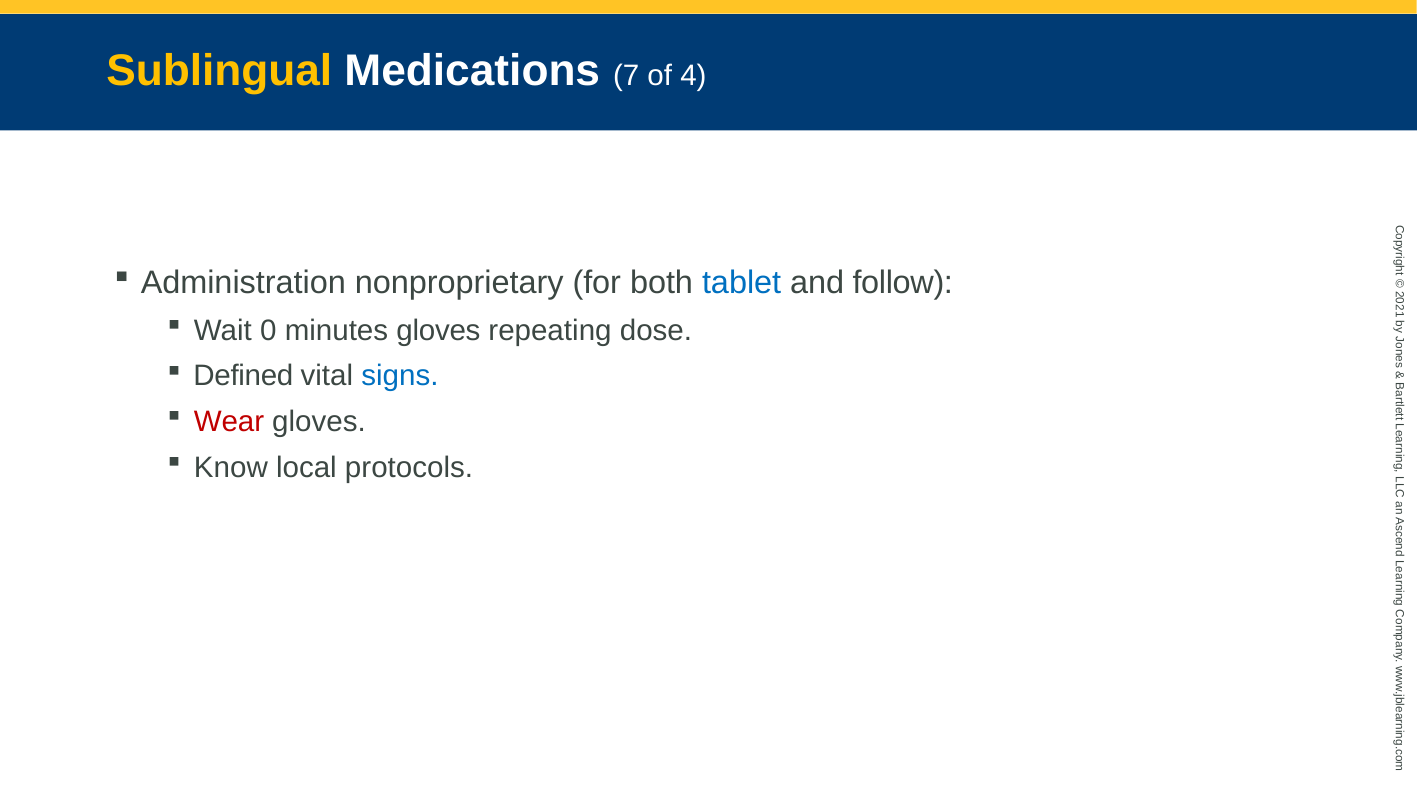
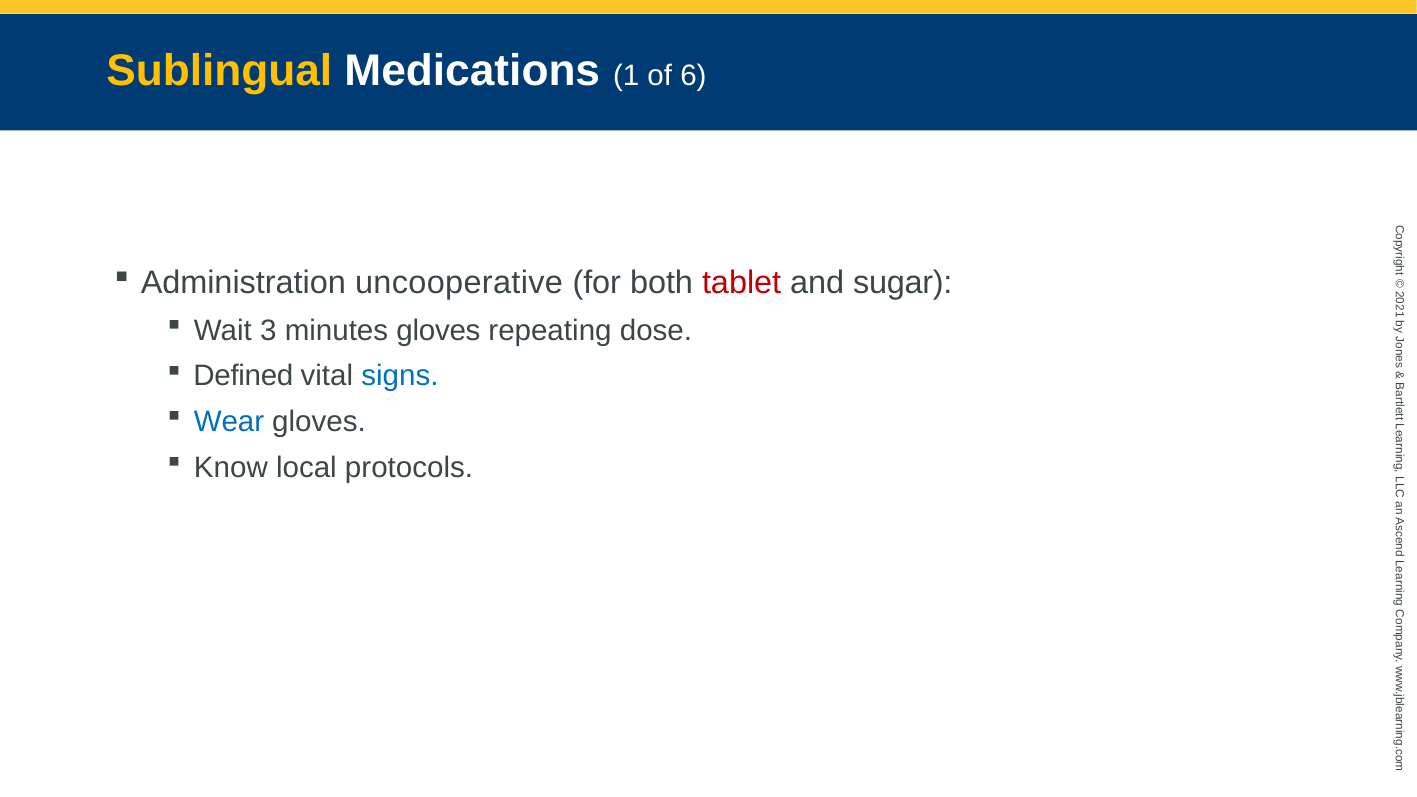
Medications 7: 7 -> 1
4: 4 -> 6
nonproprietary: nonproprietary -> uncooperative
tablet colour: blue -> red
follow: follow -> sugar
Wait 0: 0 -> 3
Wear colour: red -> blue
